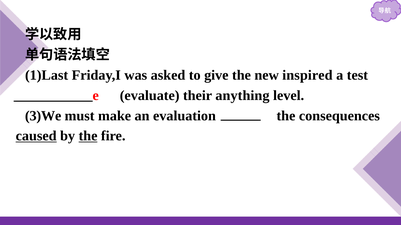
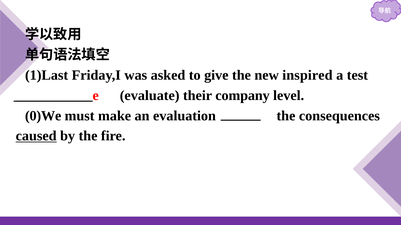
anything: anything -> company
3)We: 3)We -> 0)We
the at (88, 136) underline: present -> none
